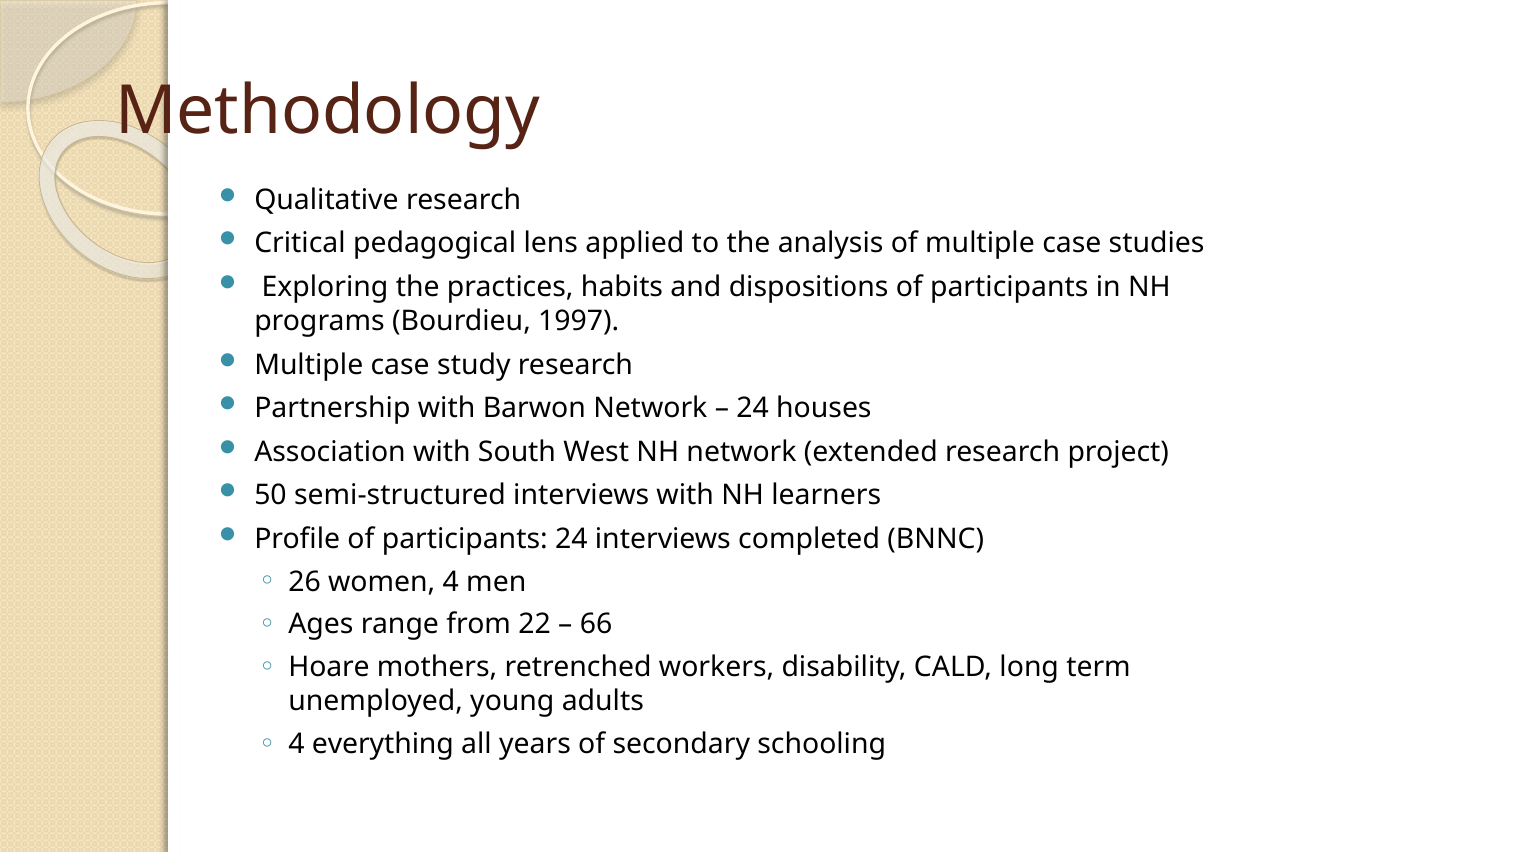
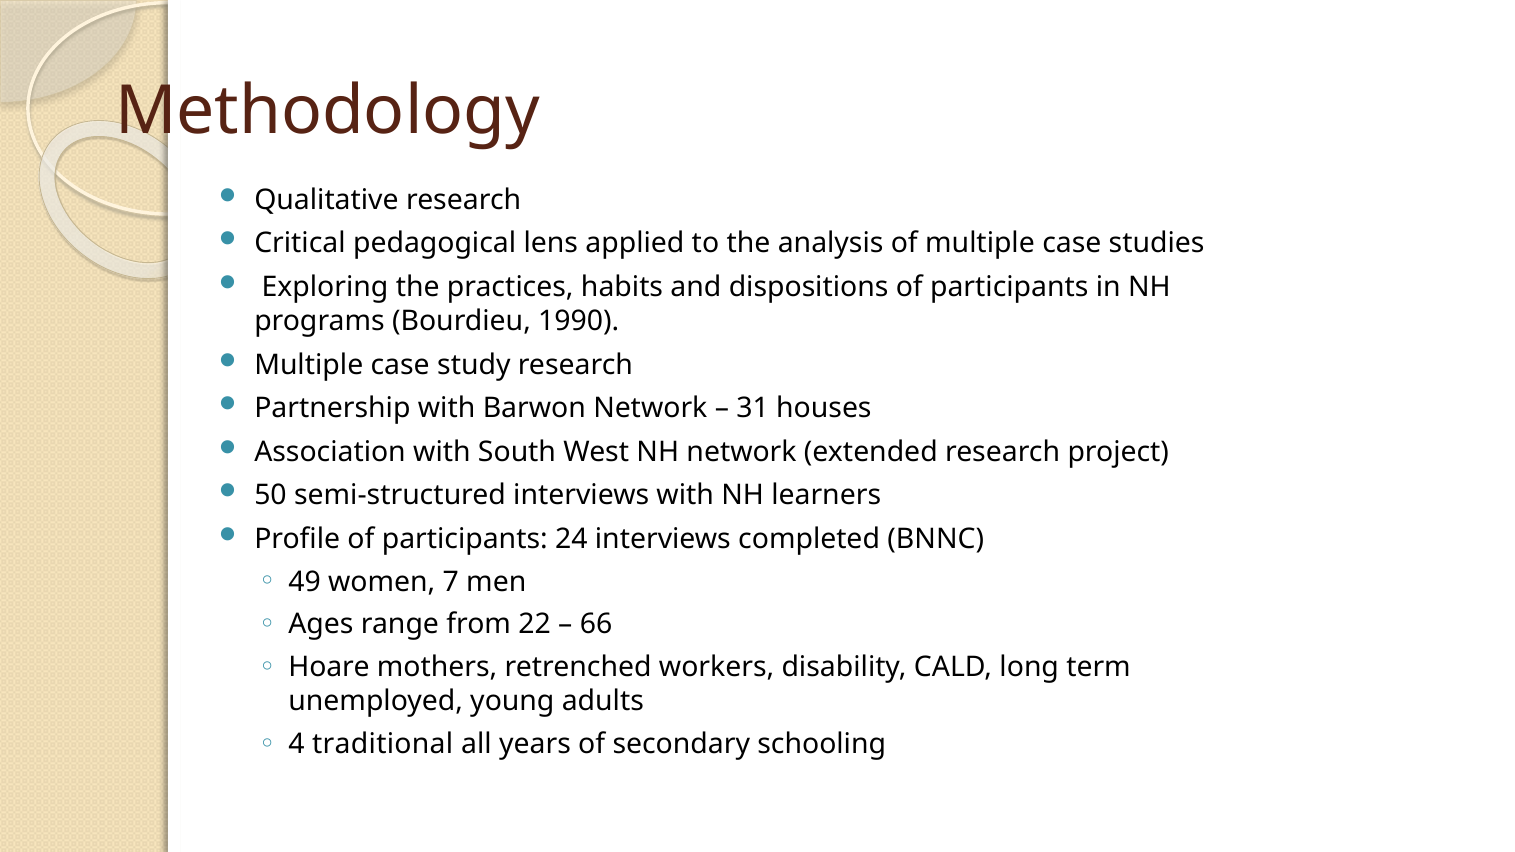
1997: 1997 -> 1990
24 at (753, 408): 24 -> 31
26: 26 -> 49
women 4: 4 -> 7
everything: everything -> traditional
